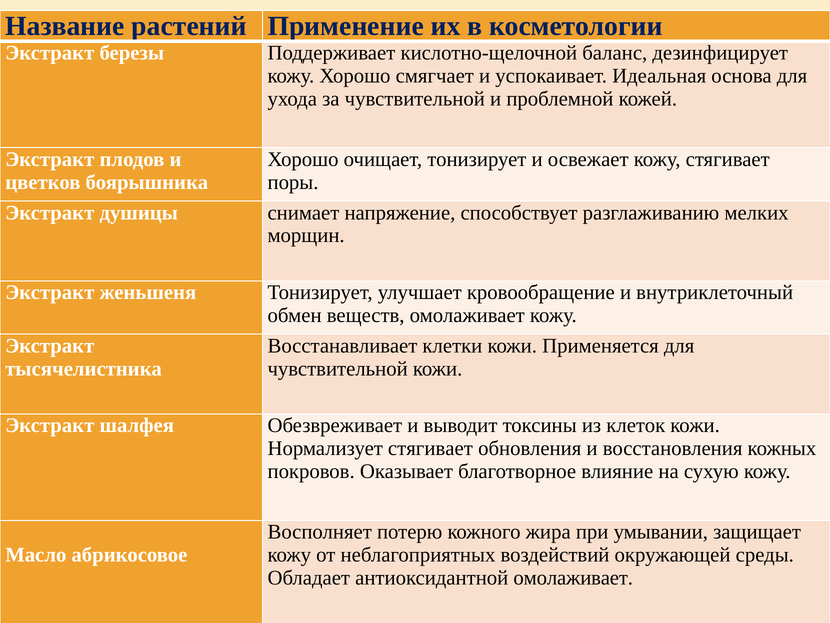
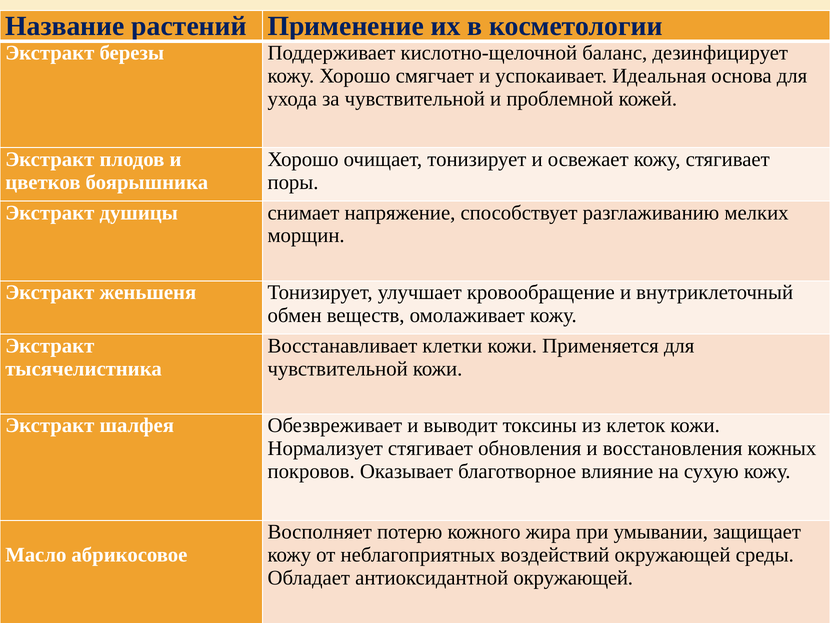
антиоксидантной омолаживает: омолаживает -> окружающей
